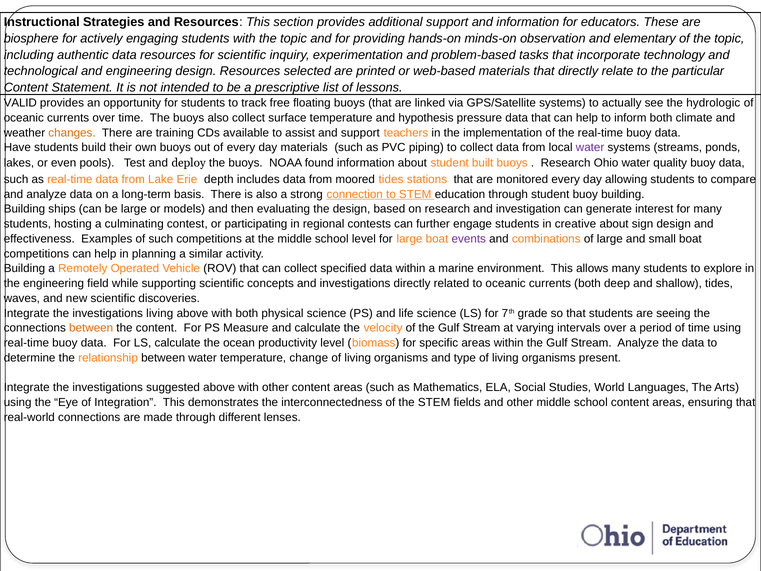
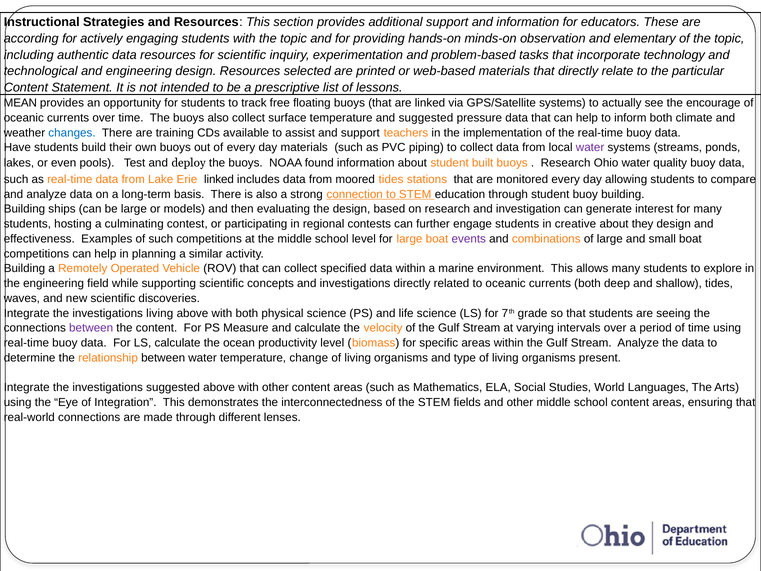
biosphere: biosphere -> according
VALID: VALID -> MEAN
hydrologic: hydrologic -> encourage
and hypothesis: hypothesis -> suggested
changes colour: orange -> blue
Erie depth: depth -> linked
sign: sign -> they
between at (91, 328) colour: orange -> purple
